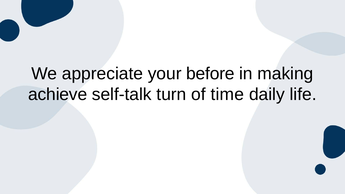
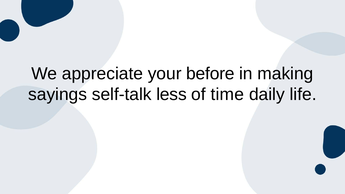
achieve: achieve -> sayings
turn: turn -> less
